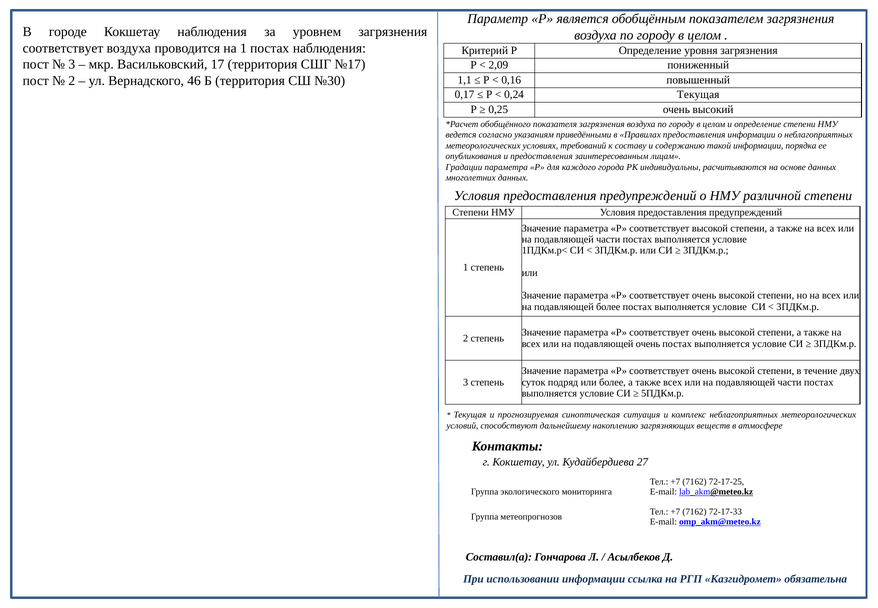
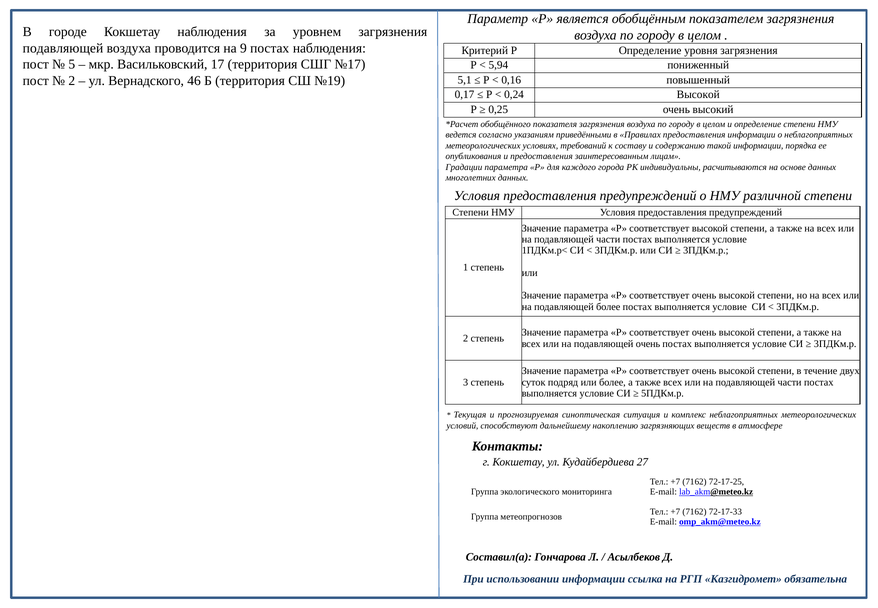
соответствует at (63, 48): соответствует -> подавляющей
на 1: 1 -> 9
3 at (72, 64): 3 -> 5
2,09: 2,09 -> 5,94
№30: №30 -> №19
1,1: 1,1 -> 5,1
0,24 Текущая: Текущая -> Высокой
